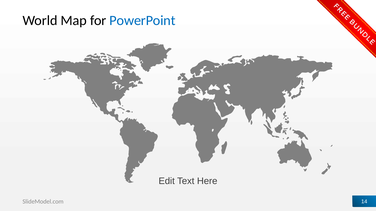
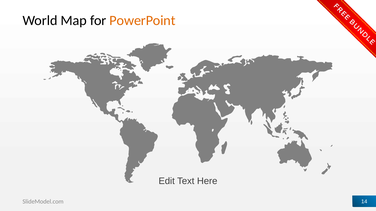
PowerPoint colour: blue -> orange
